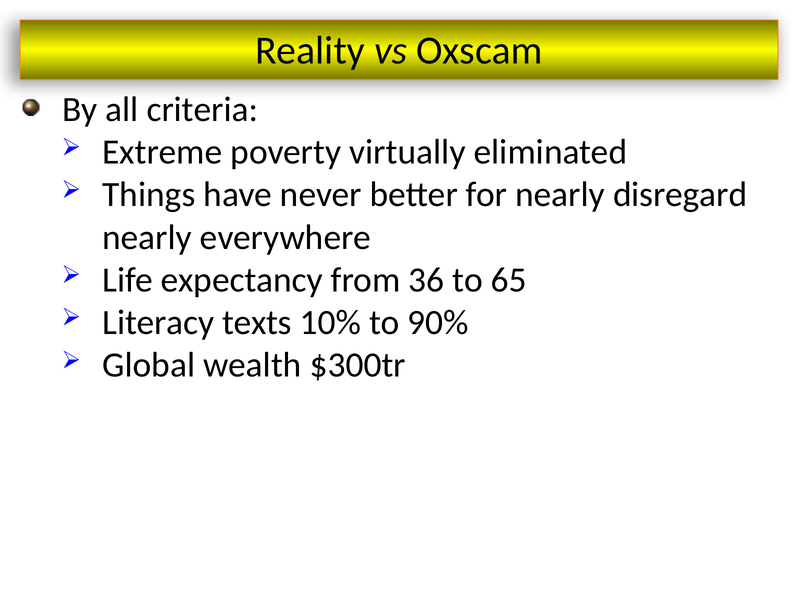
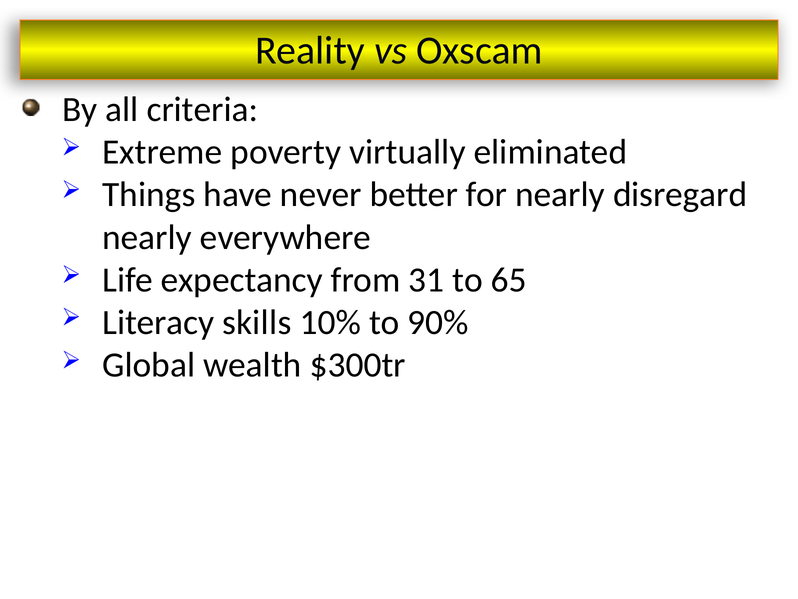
36: 36 -> 31
texts: texts -> skills
